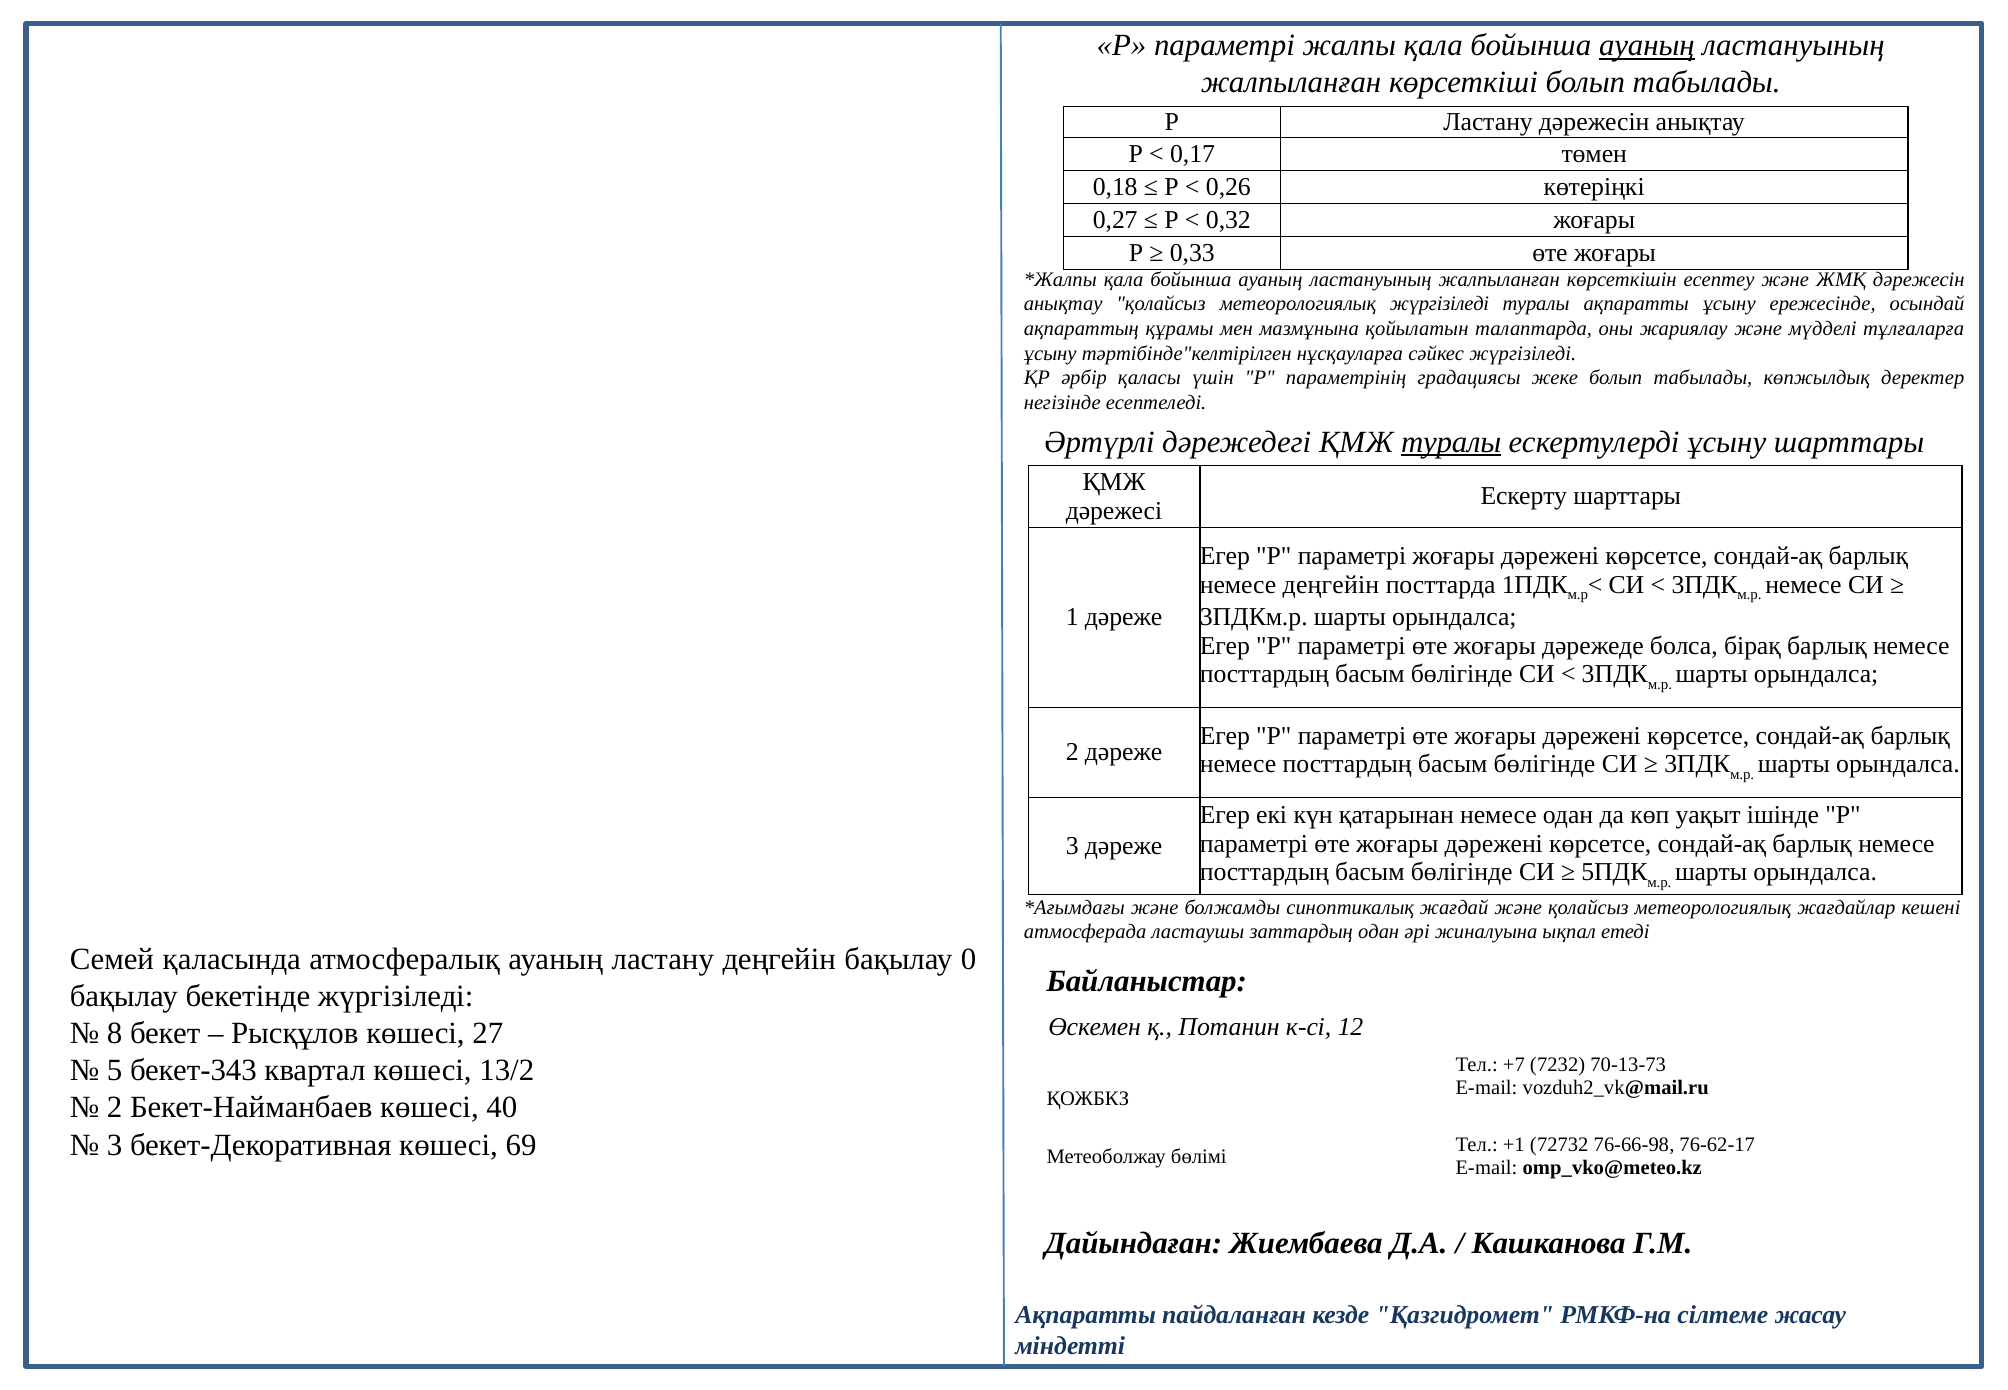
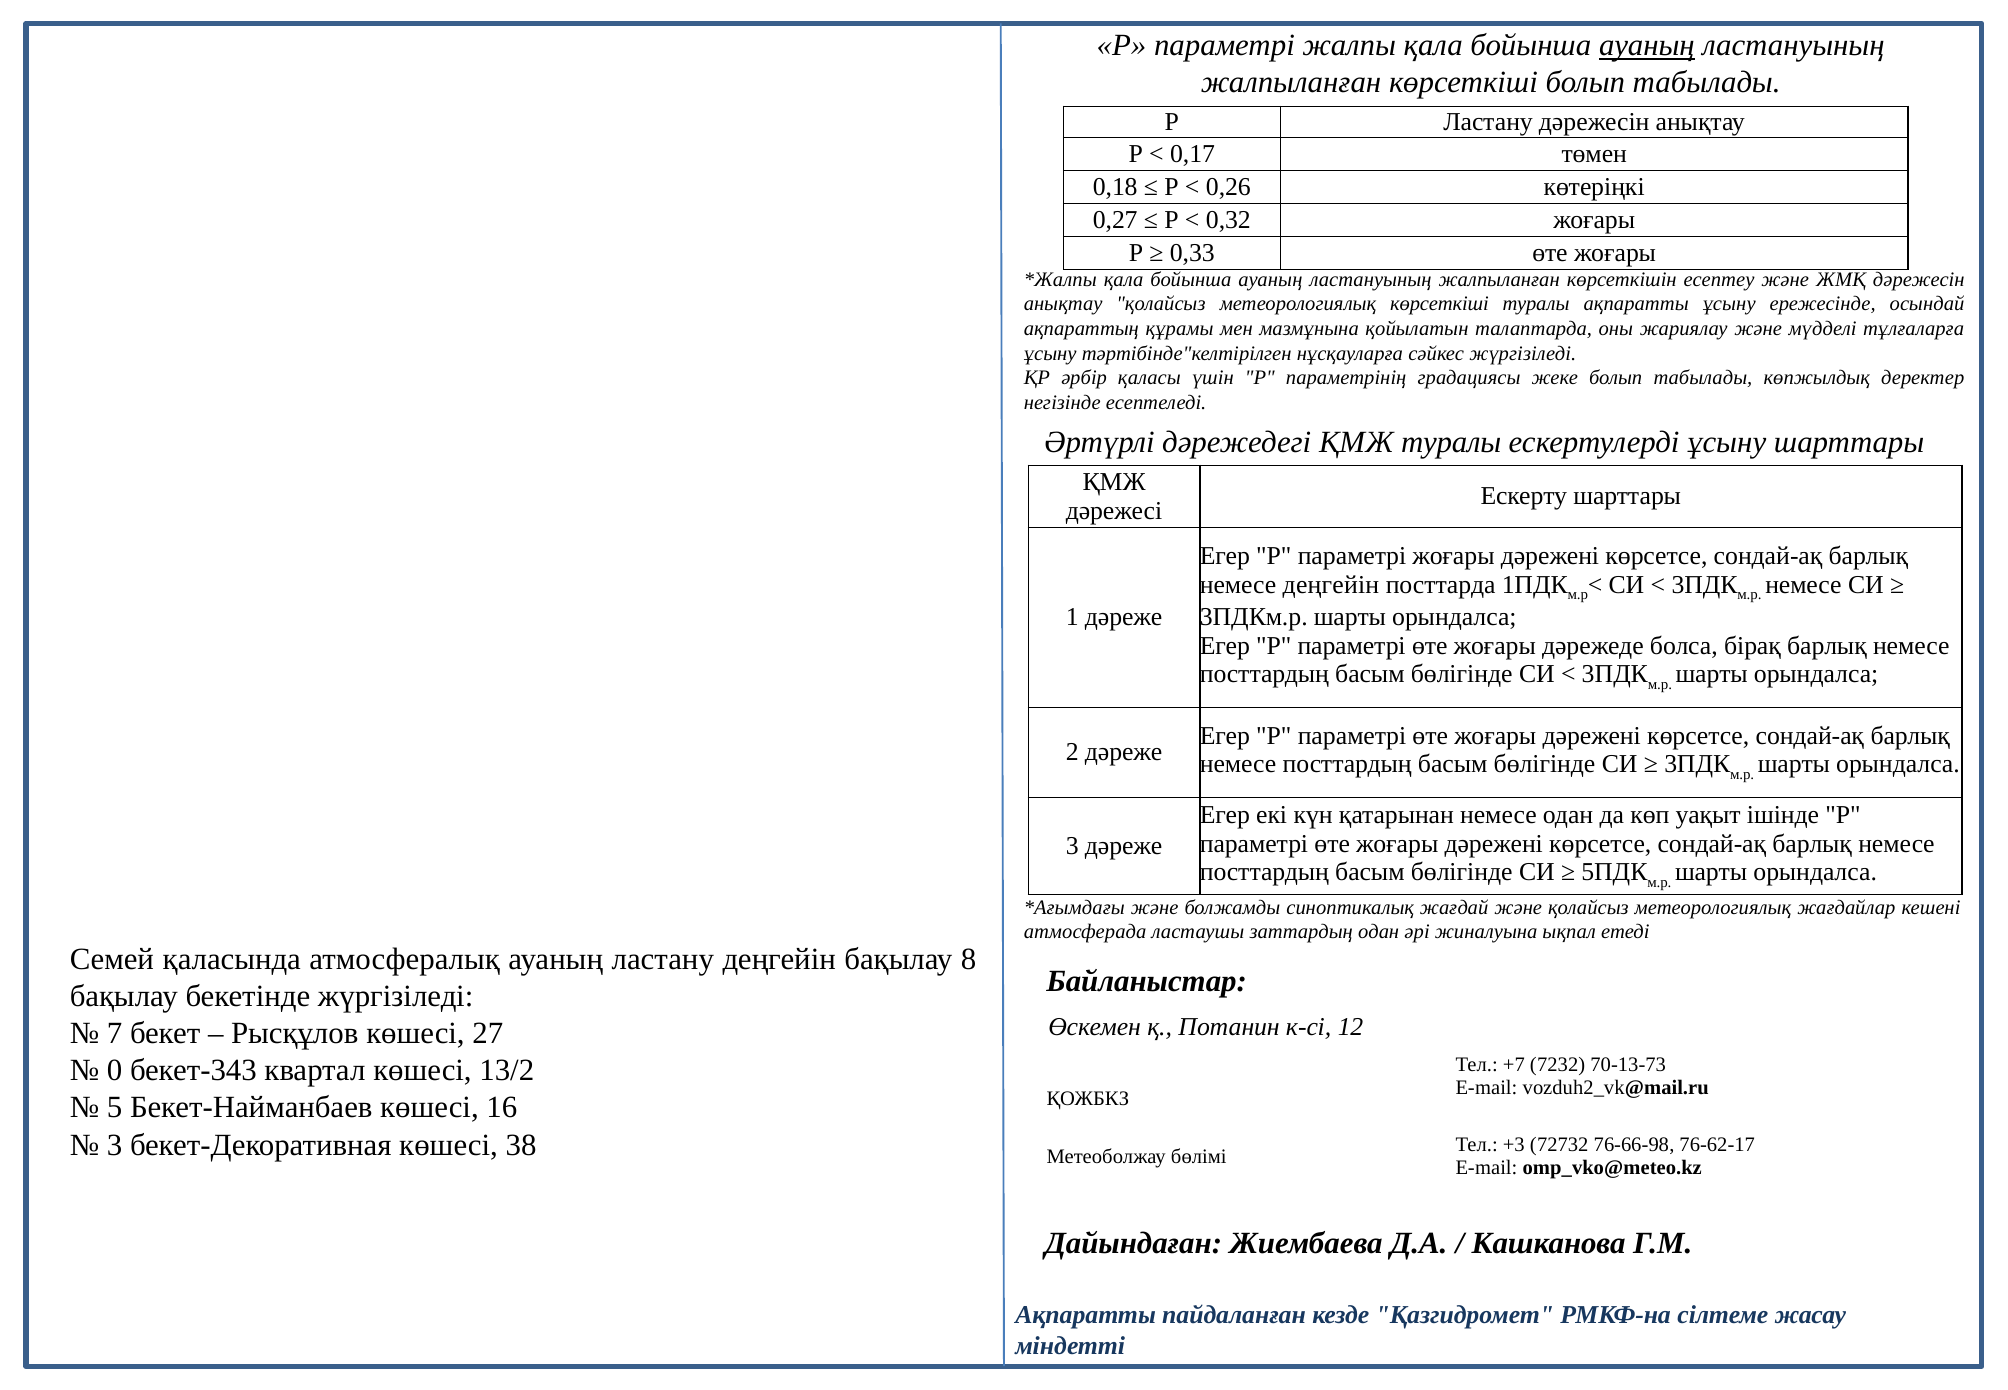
метеорологиялық жүргізіледі: жүргізіледі -> көрсеткіші
туралы at (1451, 442) underline: present -> none
0: 0 -> 8
8: 8 -> 7
5: 5 -> 0
2 at (115, 1108): 2 -> 5
40: 40 -> 16
69: 69 -> 38
+1: +1 -> +3
